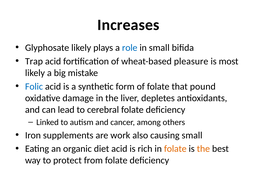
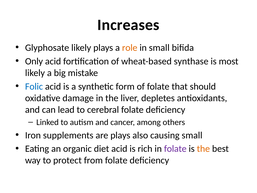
role colour: blue -> orange
Trap: Trap -> Only
pleasure: pleasure -> synthase
pound: pound -> should
are work: work -> plays
folate at (175, 149) colour: orange -> purple
